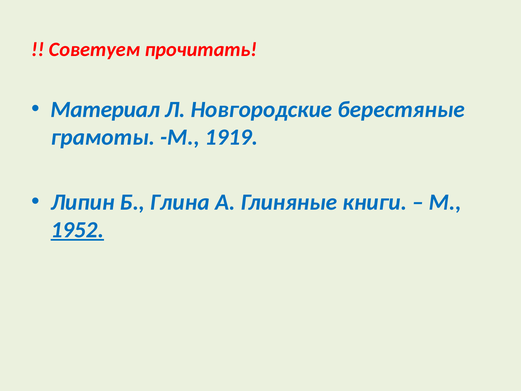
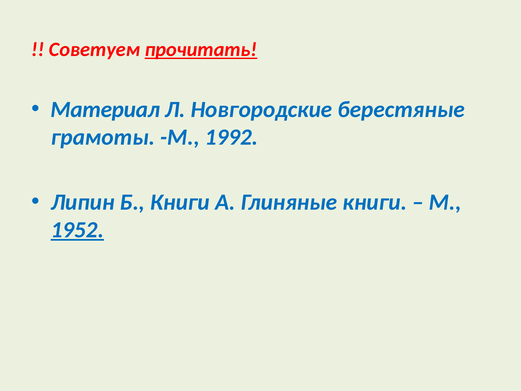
прочитать underline: none -> present
1919: 1919 -> 1992
Б Глина: Глина -> Книги
